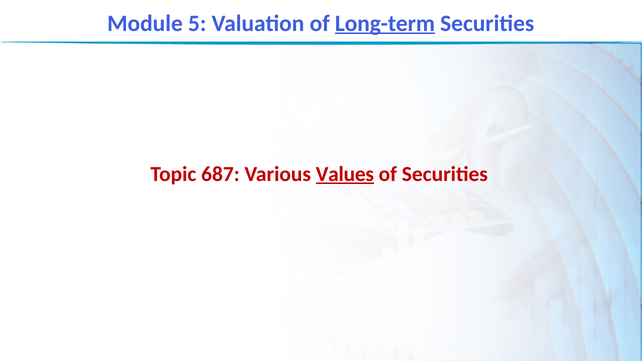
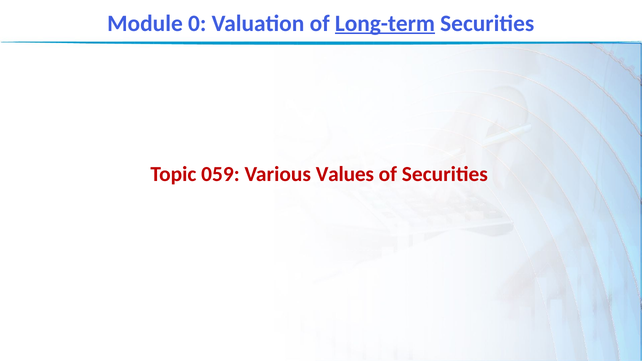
5: 5 -> 0
687: 687 -> 059
Values underline: present -> none
